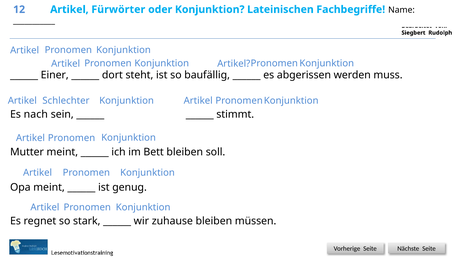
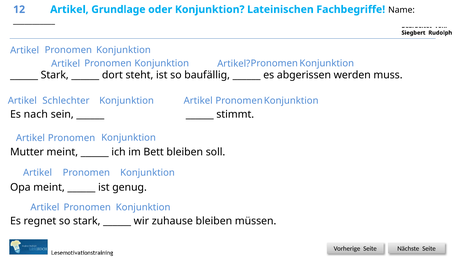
Fürwörter: Fürwörter -> Grundlage
Einer at (55, 75): Einer -> Stark
